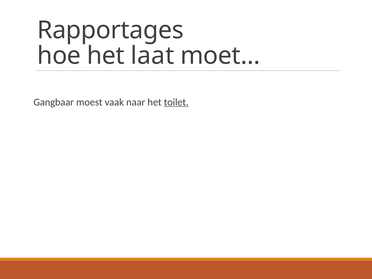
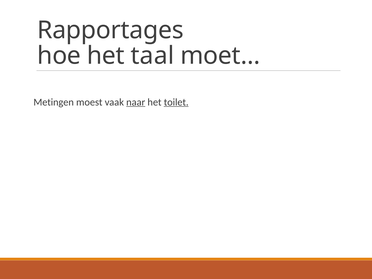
laat: laat -> taal
Gangbaar: Gangbaar -> Metingen
naar underline: none -> present
